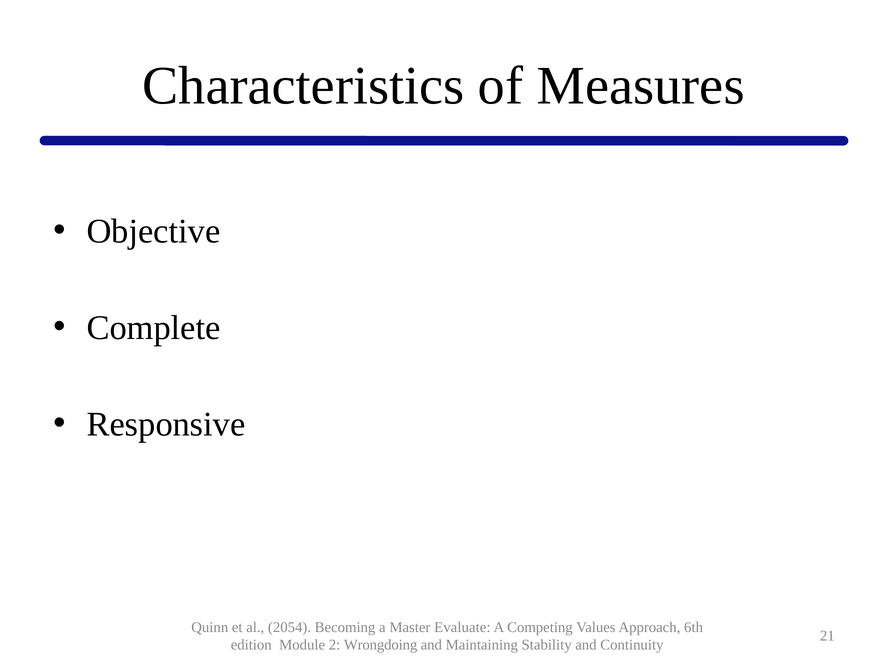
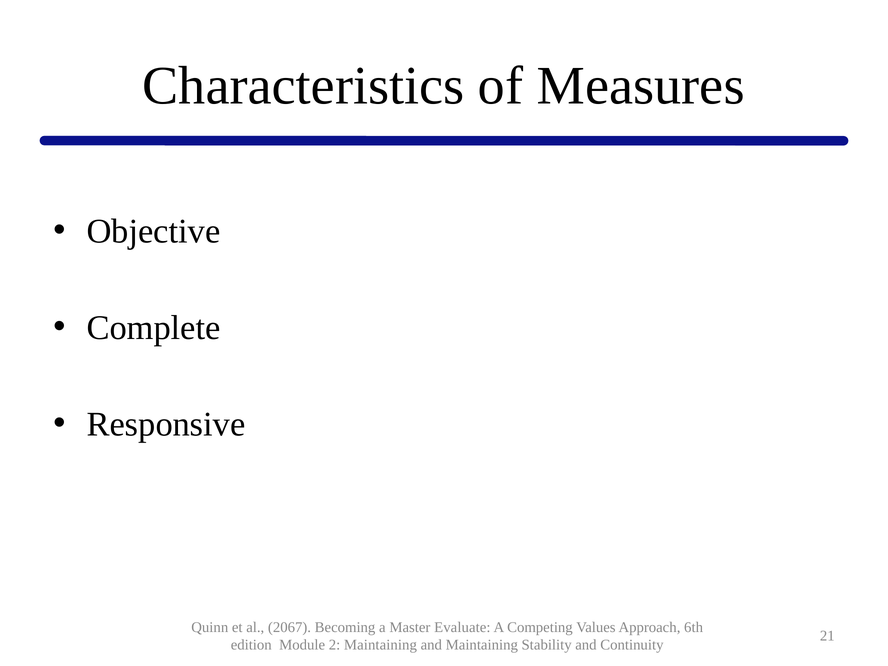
2054: 2054 -> 2067
2 Wrongdoing: Wrongdoing -> Maintaining
